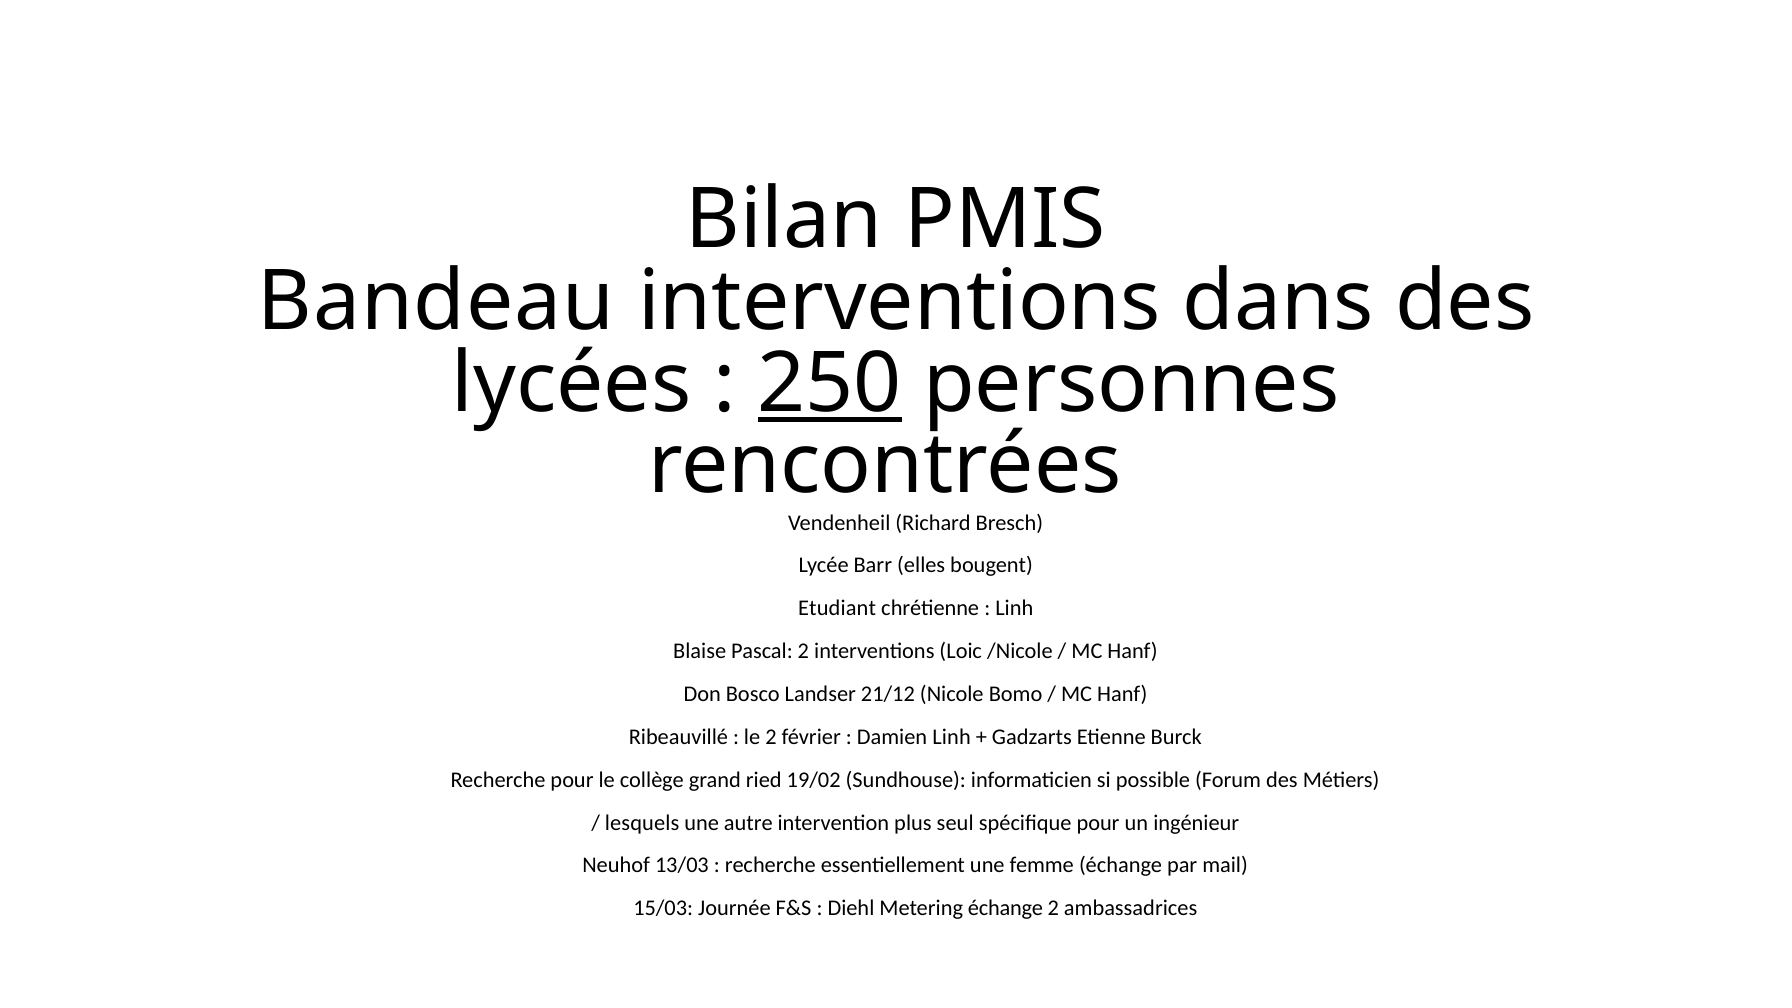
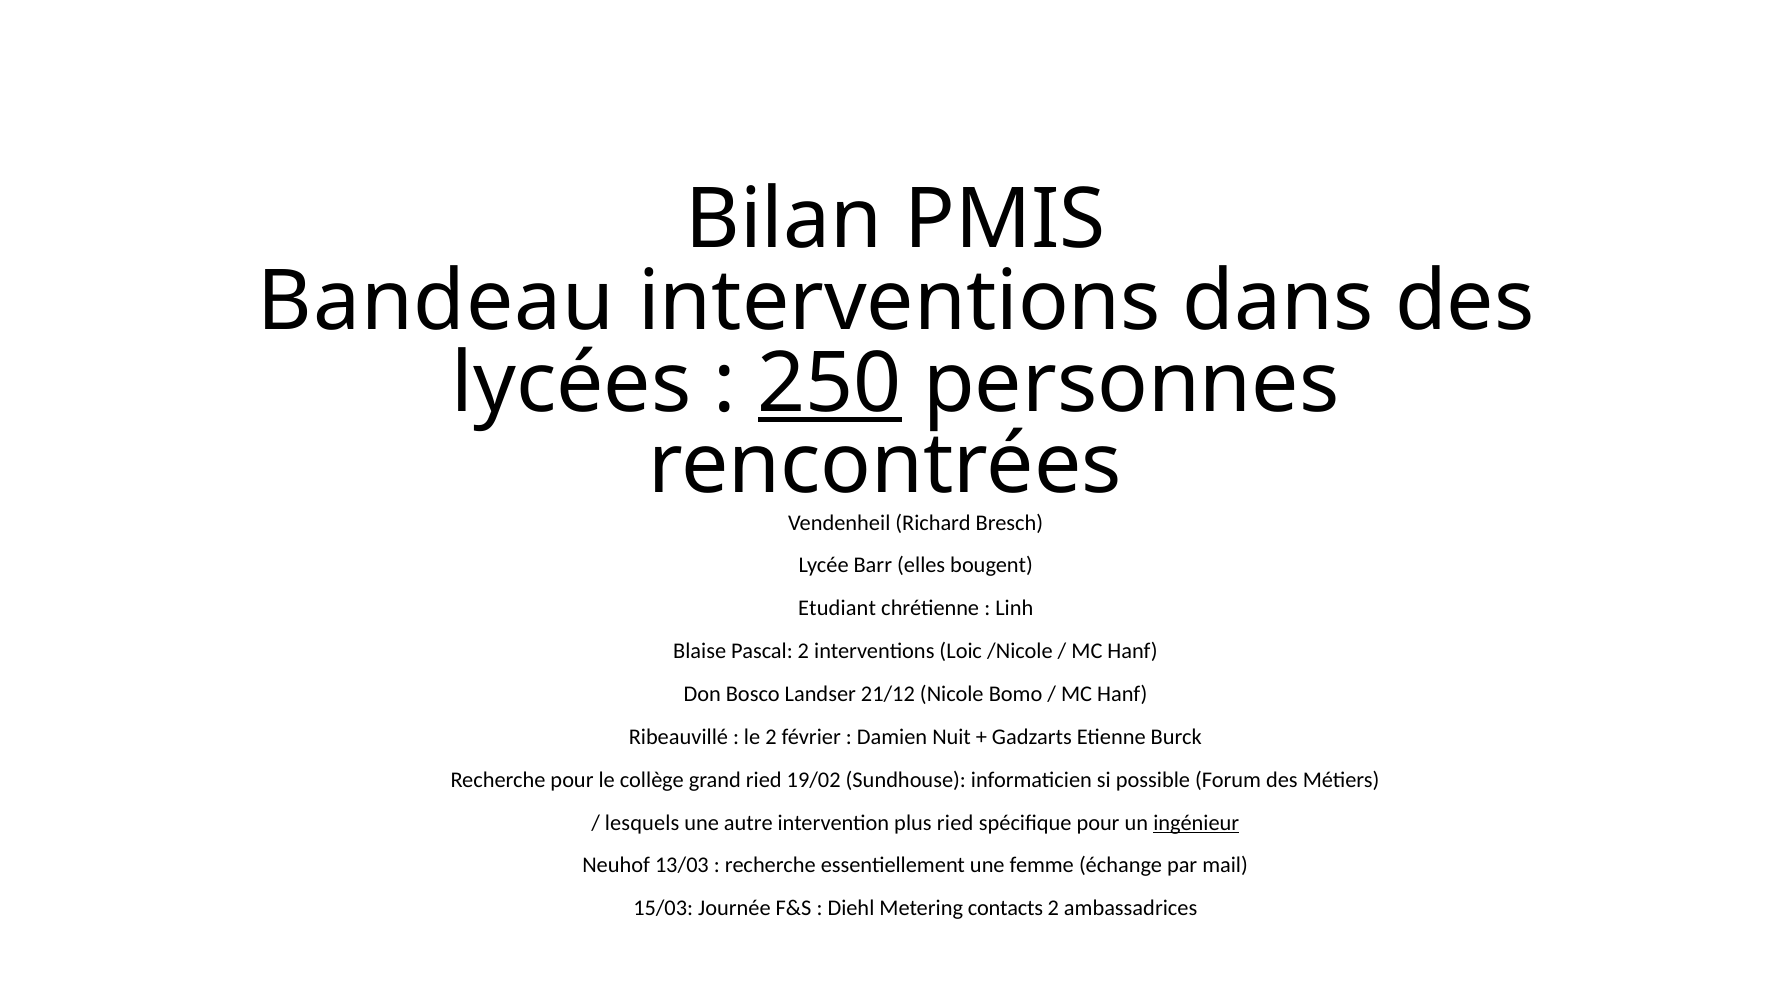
Damien Linh: Linh -> Nuit
plus seul: seul -> ried
ingénieur underline: none -> present
Metering échange: échange -> contacts
